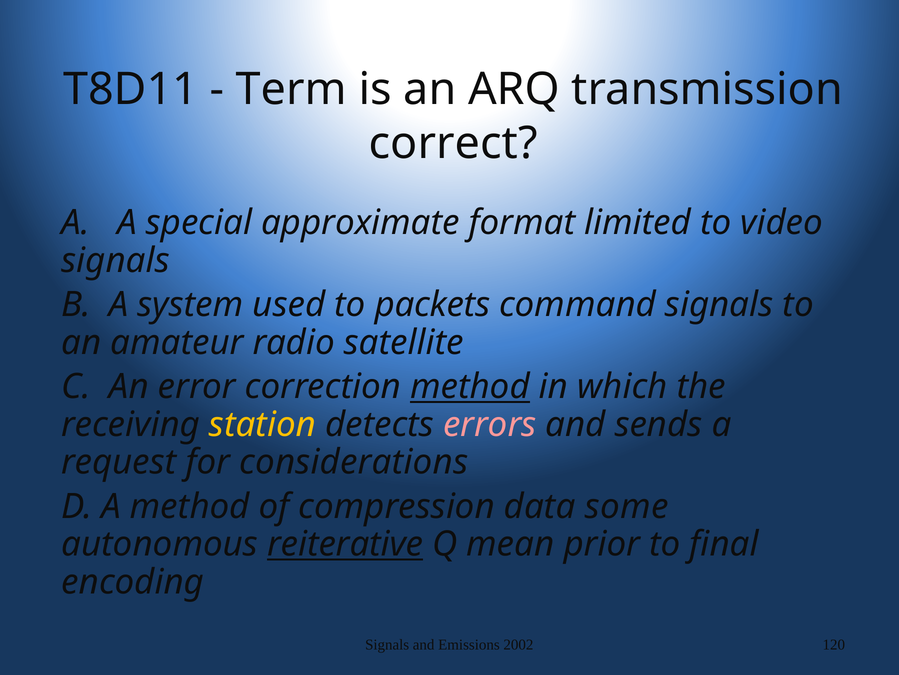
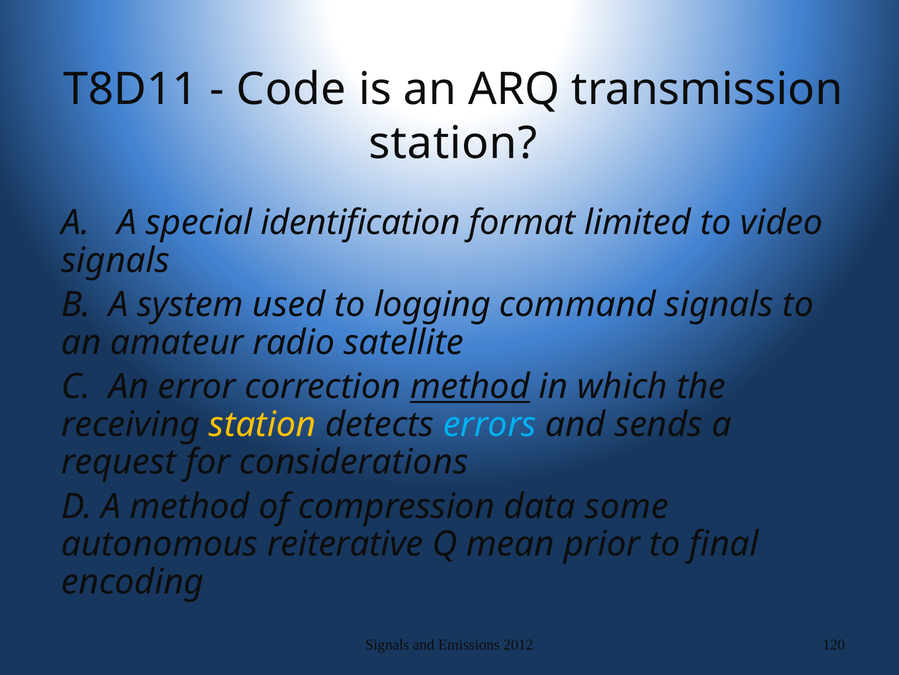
Term: Term -> Code
correct at (453, 143): correct -> station
approximate: approximate -> identification
packets: packets -> logging
errors colour: pink -> light blue
reiterative underline: present -> none
2002: 2002 -> 2012
